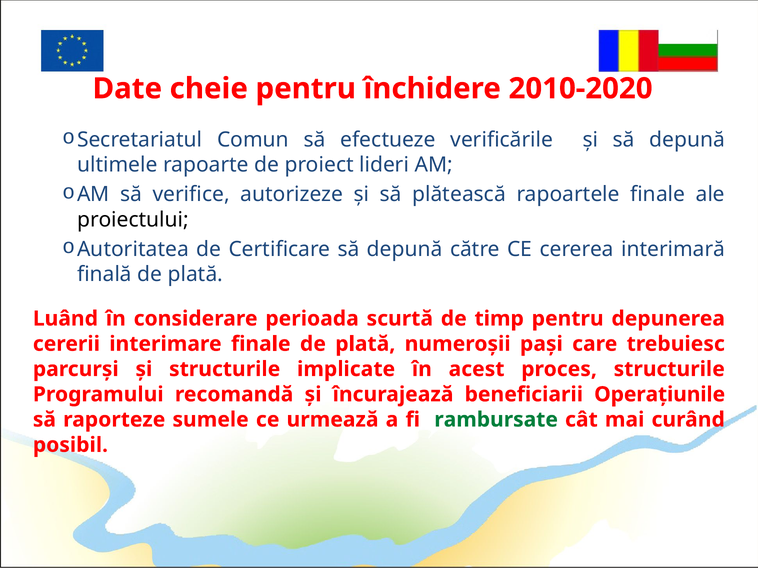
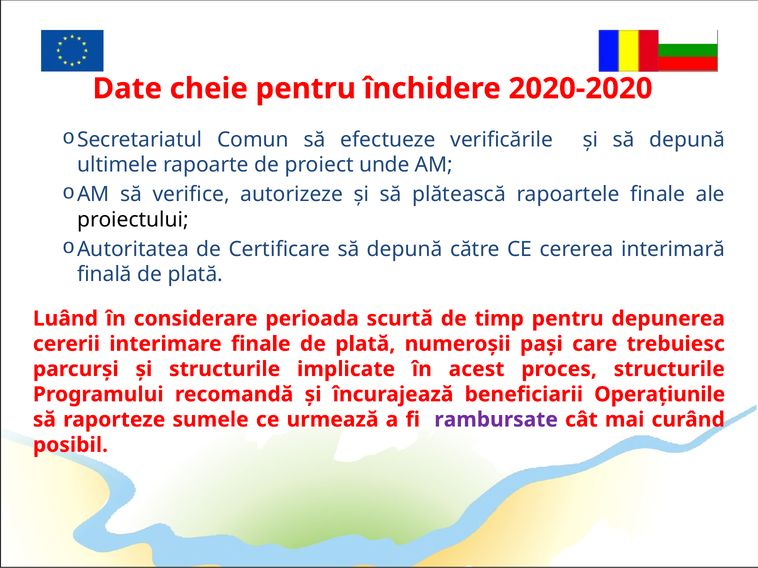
2010-2020: 2010-2020 -> 2020-2020
lideri: lideri -> unde
rambursate colour: green -> purple
